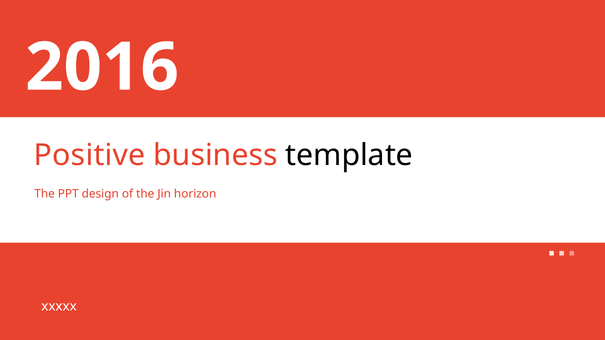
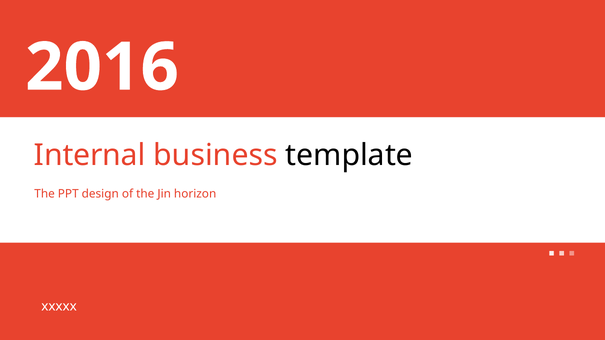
Positive: Positive -> Internal
